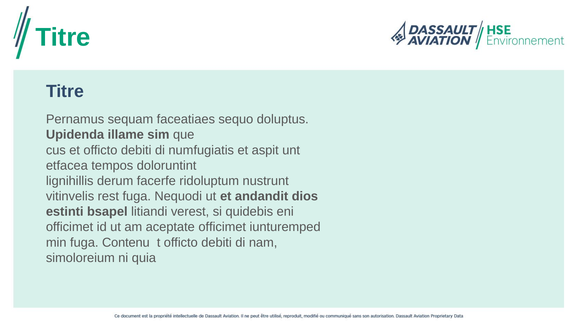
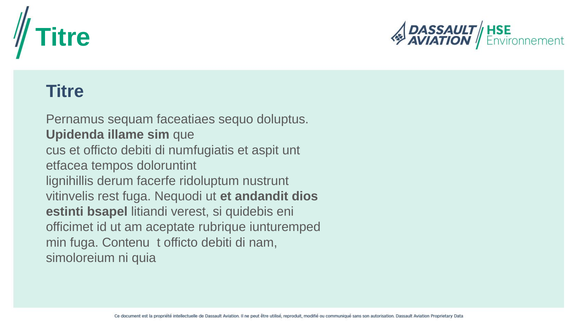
aceptate officimet: officimet -> rubrique
